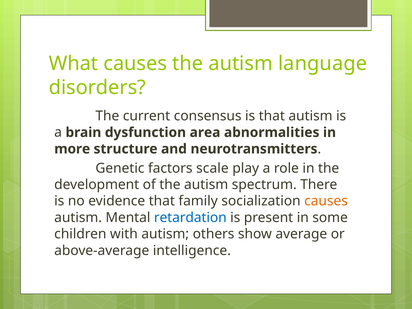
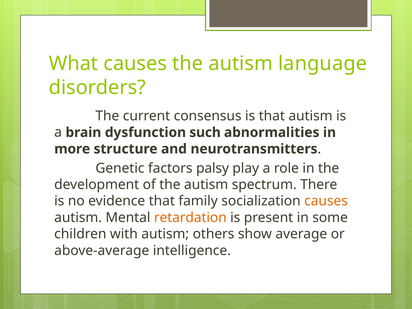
area: area -> such
scale: scale -> palsy
retardation colour: blue -> orange
